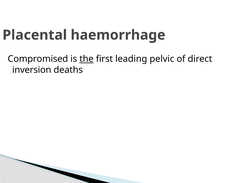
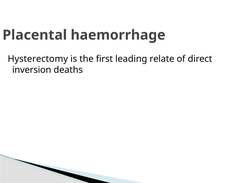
Compromised: Compromised -> Hysterectomy
the underline: present -> none
pelvic: pelvic -> relate
